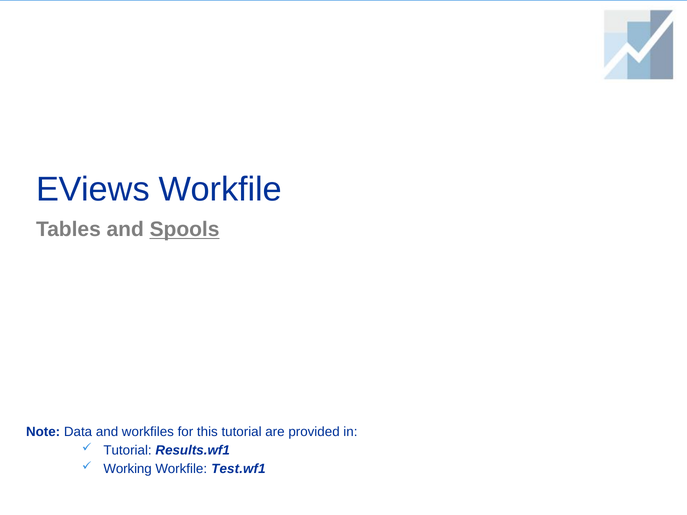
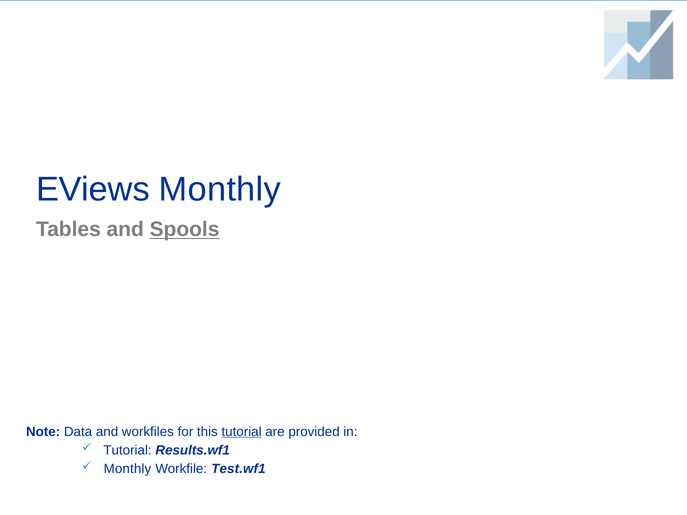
EViews Workfile: Workfile -> Monthly
tutorial at (242, 432) underline: none -> present
Working at (128, 469): Working -> Monthly
